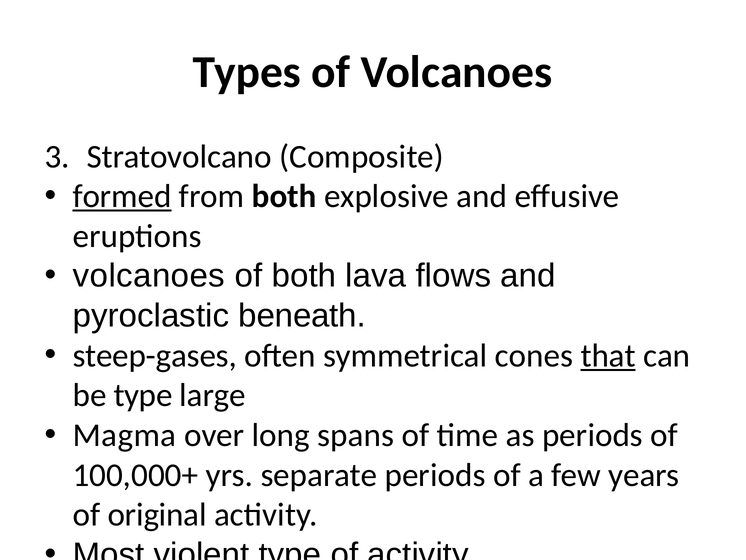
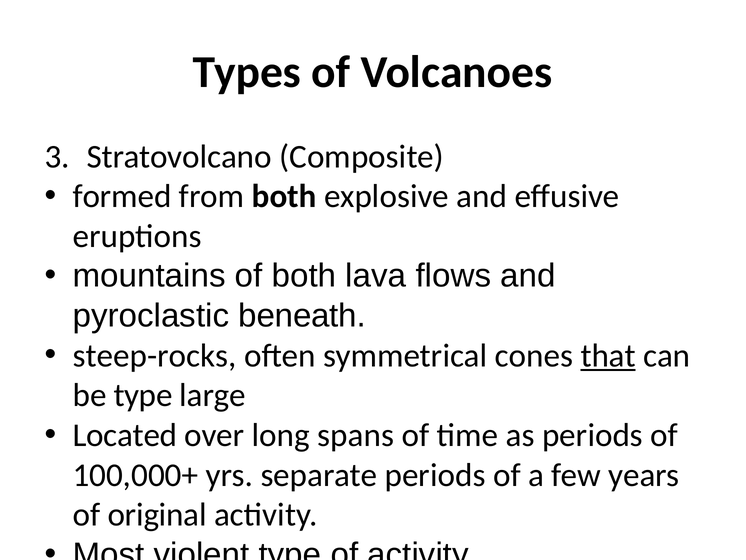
formed underline: present -> none
volcanoes at (149, 276): volcanoes -> mountains
steep-gases: steep-gases -> steep-rocks
Magma: Magma -> Located
